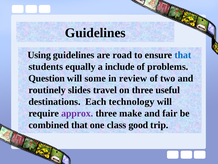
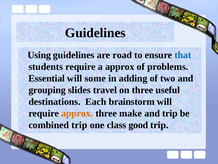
students equally: equally -> require
a include: include -> approx
Question: Question -> Essential
review: review -> adding
routinely: routinely -> grouping
technology: technology -> brainstorm
approx at (77, 113) colour: purple -> orange
and fair: fair -> trip
combined that: that -> trip
